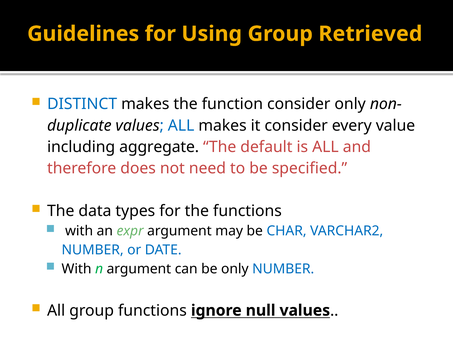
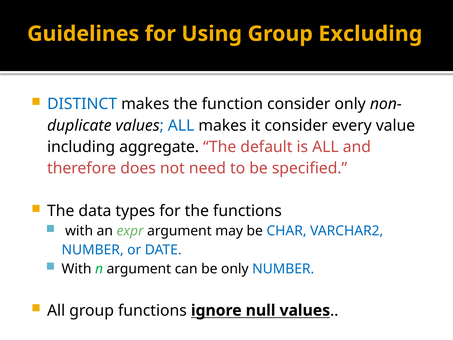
Retrieved: Retrieved -> Excluding
